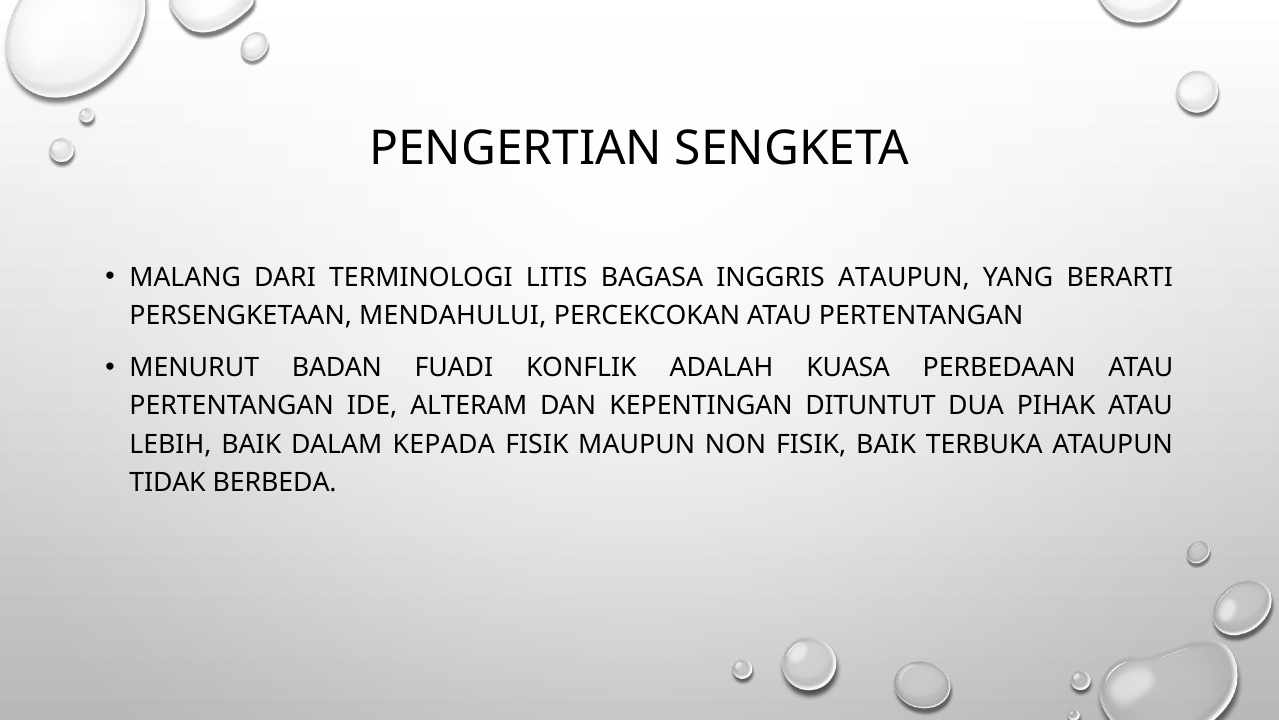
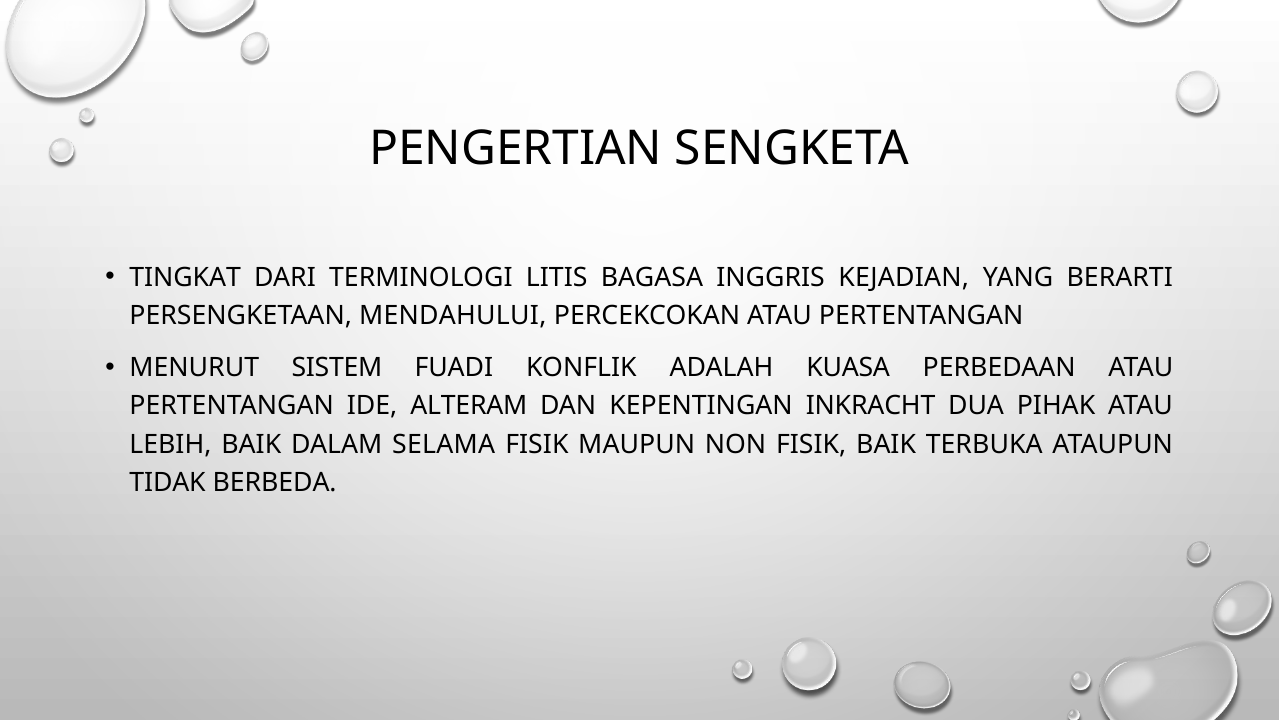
MALANG: MALANG -> TINGKAT
INGGRIS ATAUPUN: ATAUPUN -> KEJADIAN
BADAN: BADAN -> SISTEM
DITUNTUT: DITUNTUT -> INKRACHT
KEPADA: KEPADA -> SELAMA
